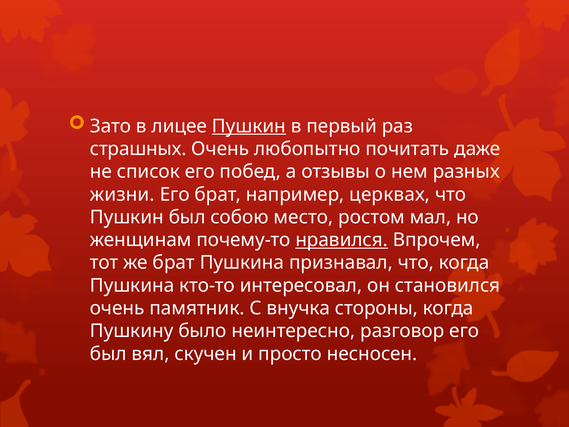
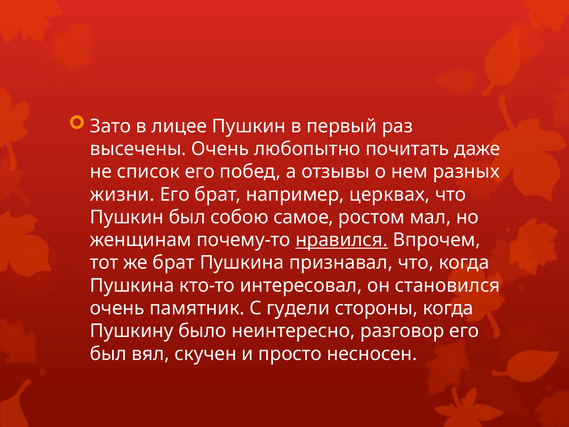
Пушкин at (249, 126) underline: present -> none
страшных: страшных -> высечены
место: место -> самое
внучка: внучка -> гудели
